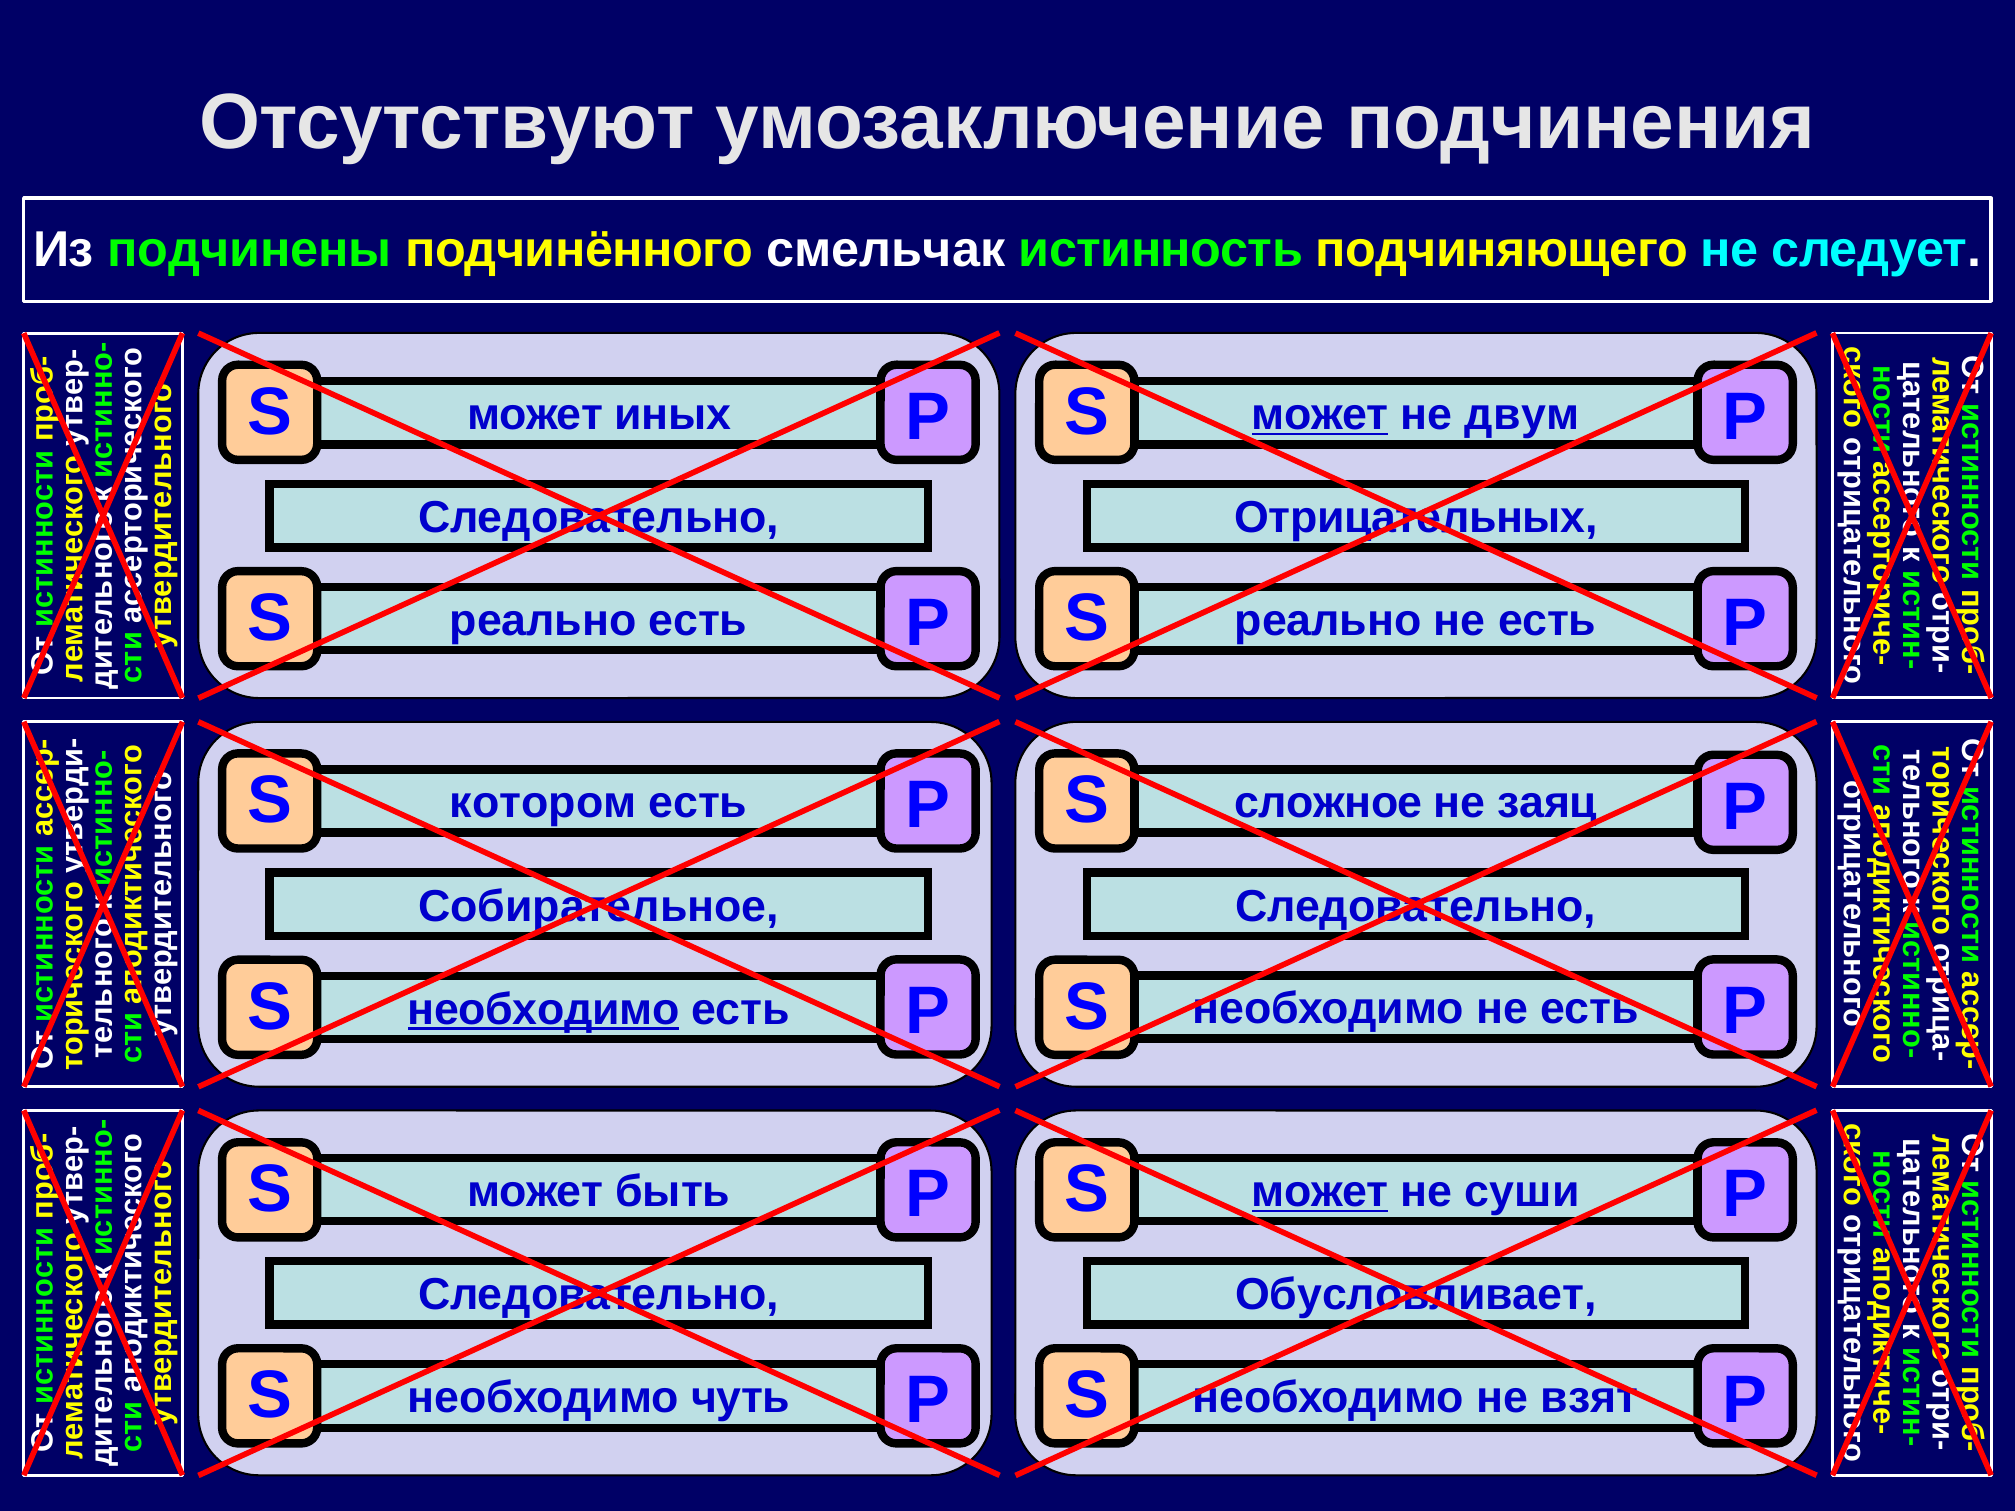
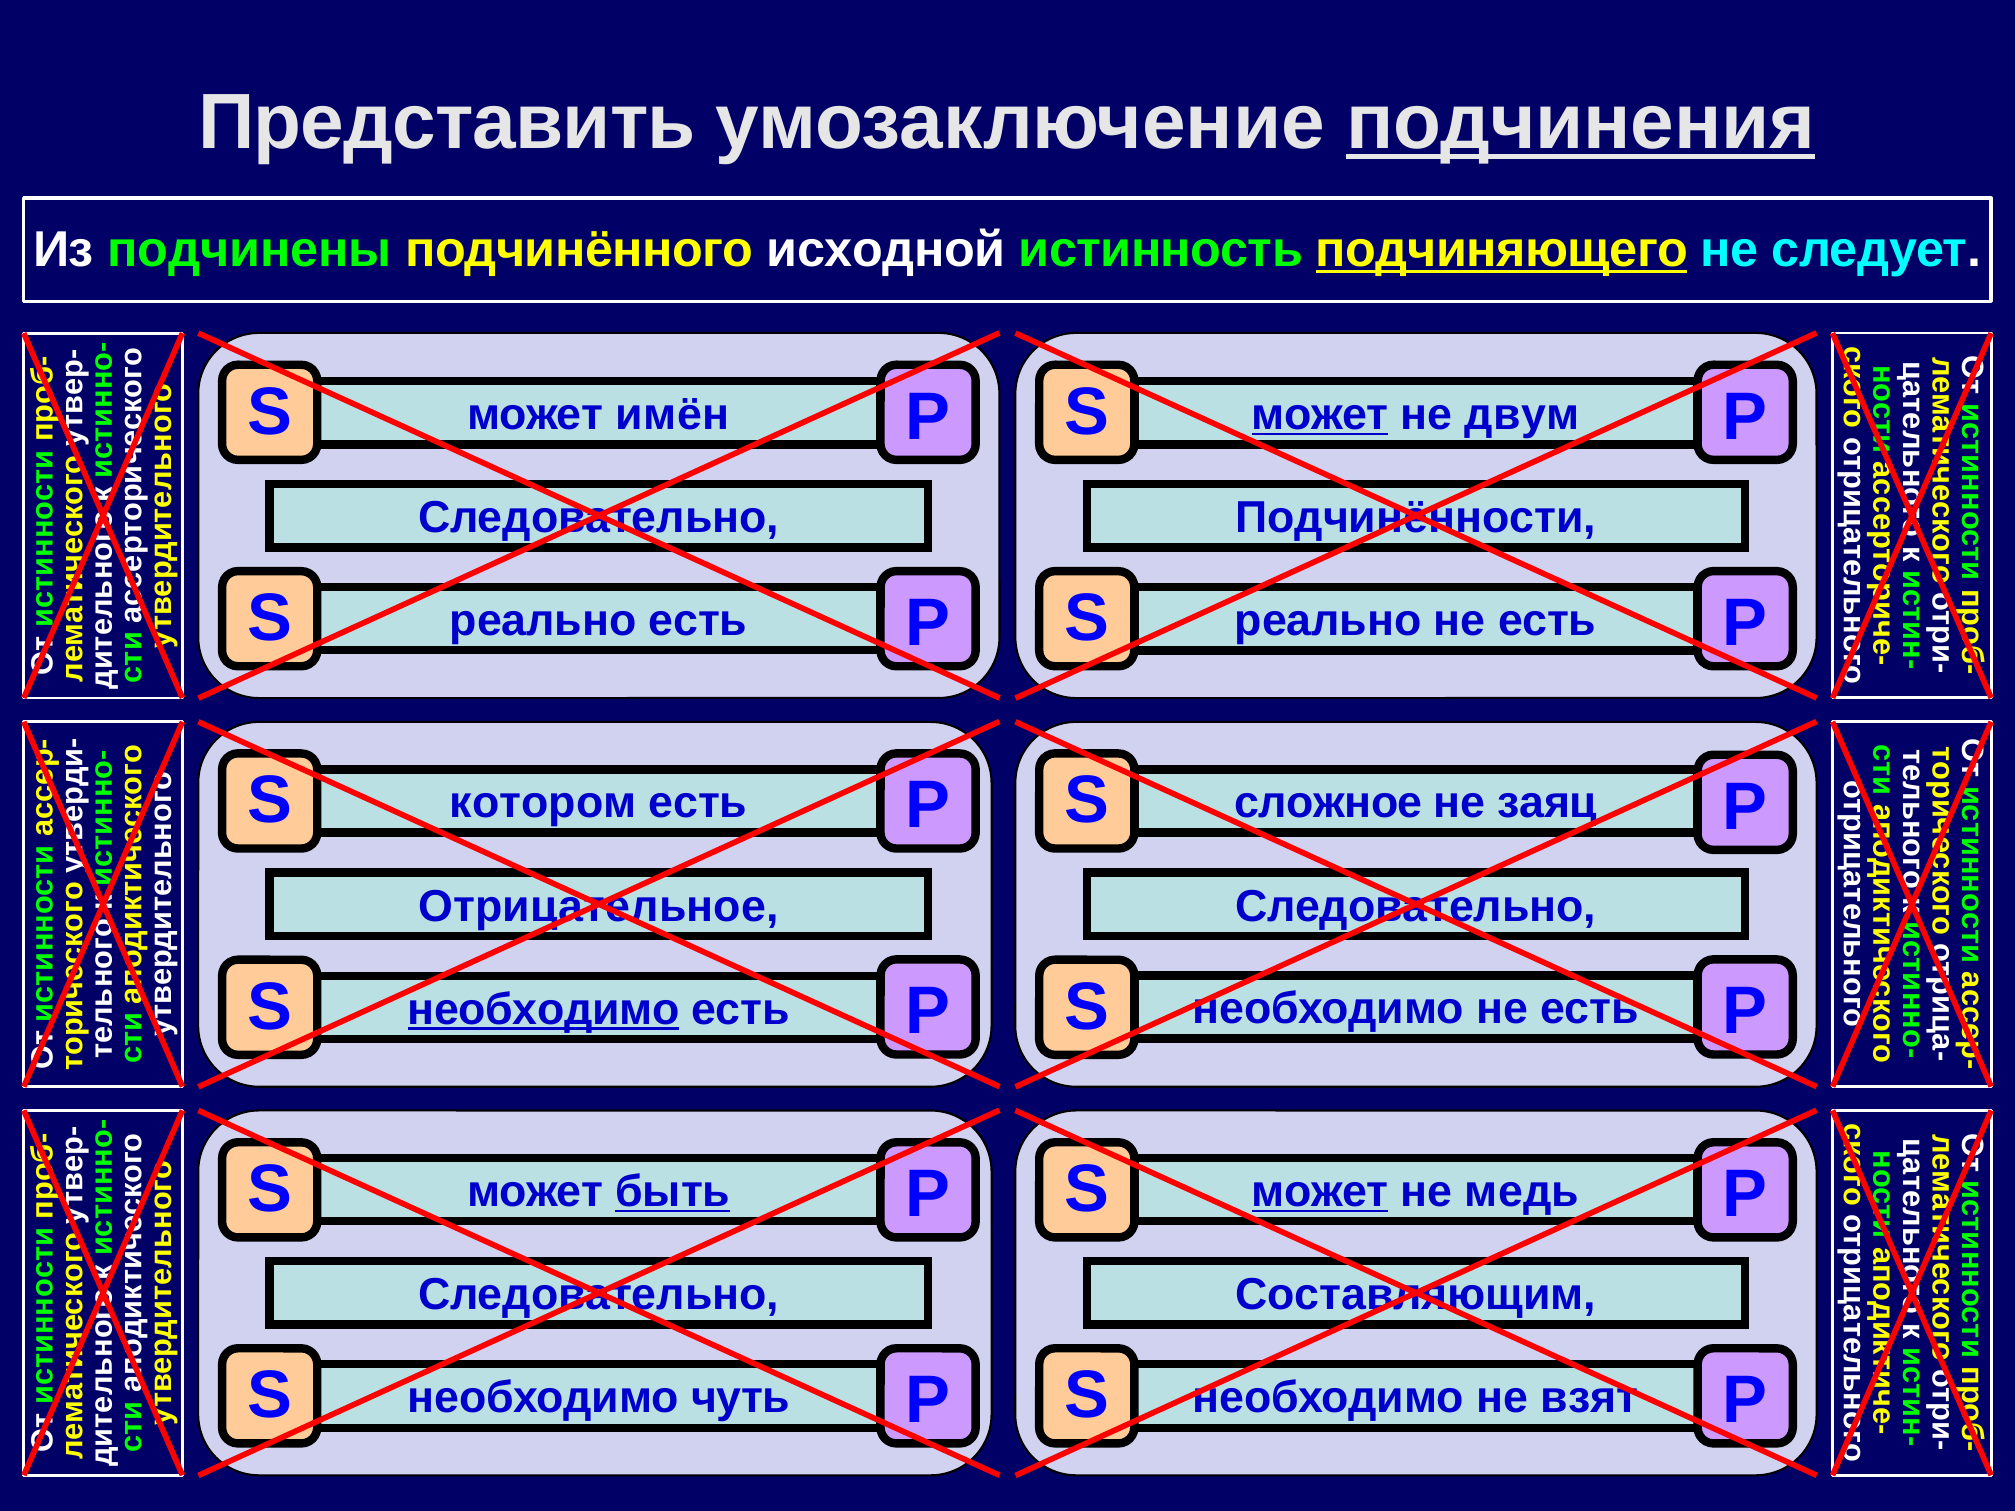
Отсутствуют: Отсутствуют -> Представить
подчинения underline: none -> present
смельчак: смельчак -> исходной
подчиняющего underline: none -> present
иных: иных -> имён
Отрицательных: Отрицательных -> Подчинённости
Собирательное: Собирательное -> Отрицательное
быть underline: none -> present
суши: суши -> медь
Обусловливает: Обусловливает -> Составляющим
